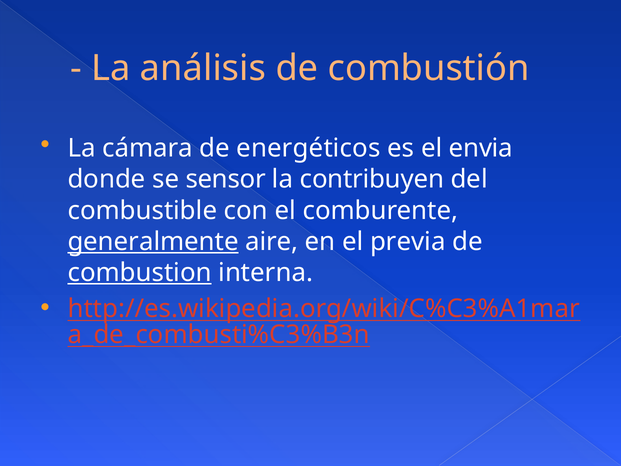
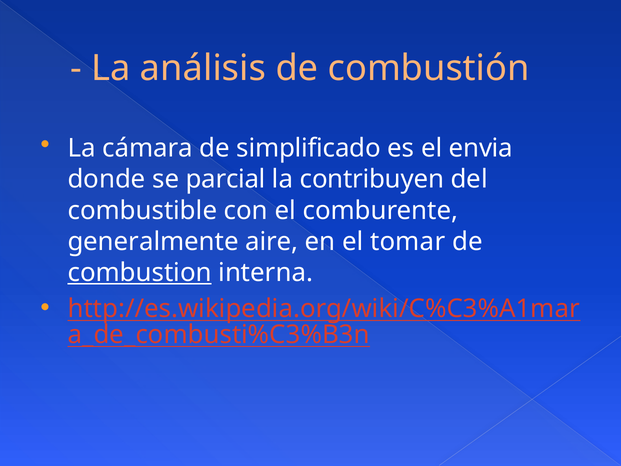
energéticos: energéticos -> simplificado
sensor: sensor -> parcial
generalmente underline: present -> none
previa: previa -> tomar
